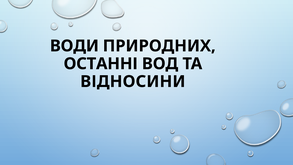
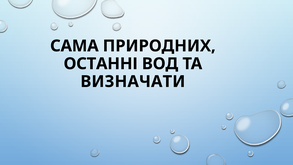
ВОДИ: ВОДИ -> САМА
ВІДНОСИНИ: ВІДНОСИНИ -> ВИЗНАЧАТИ
